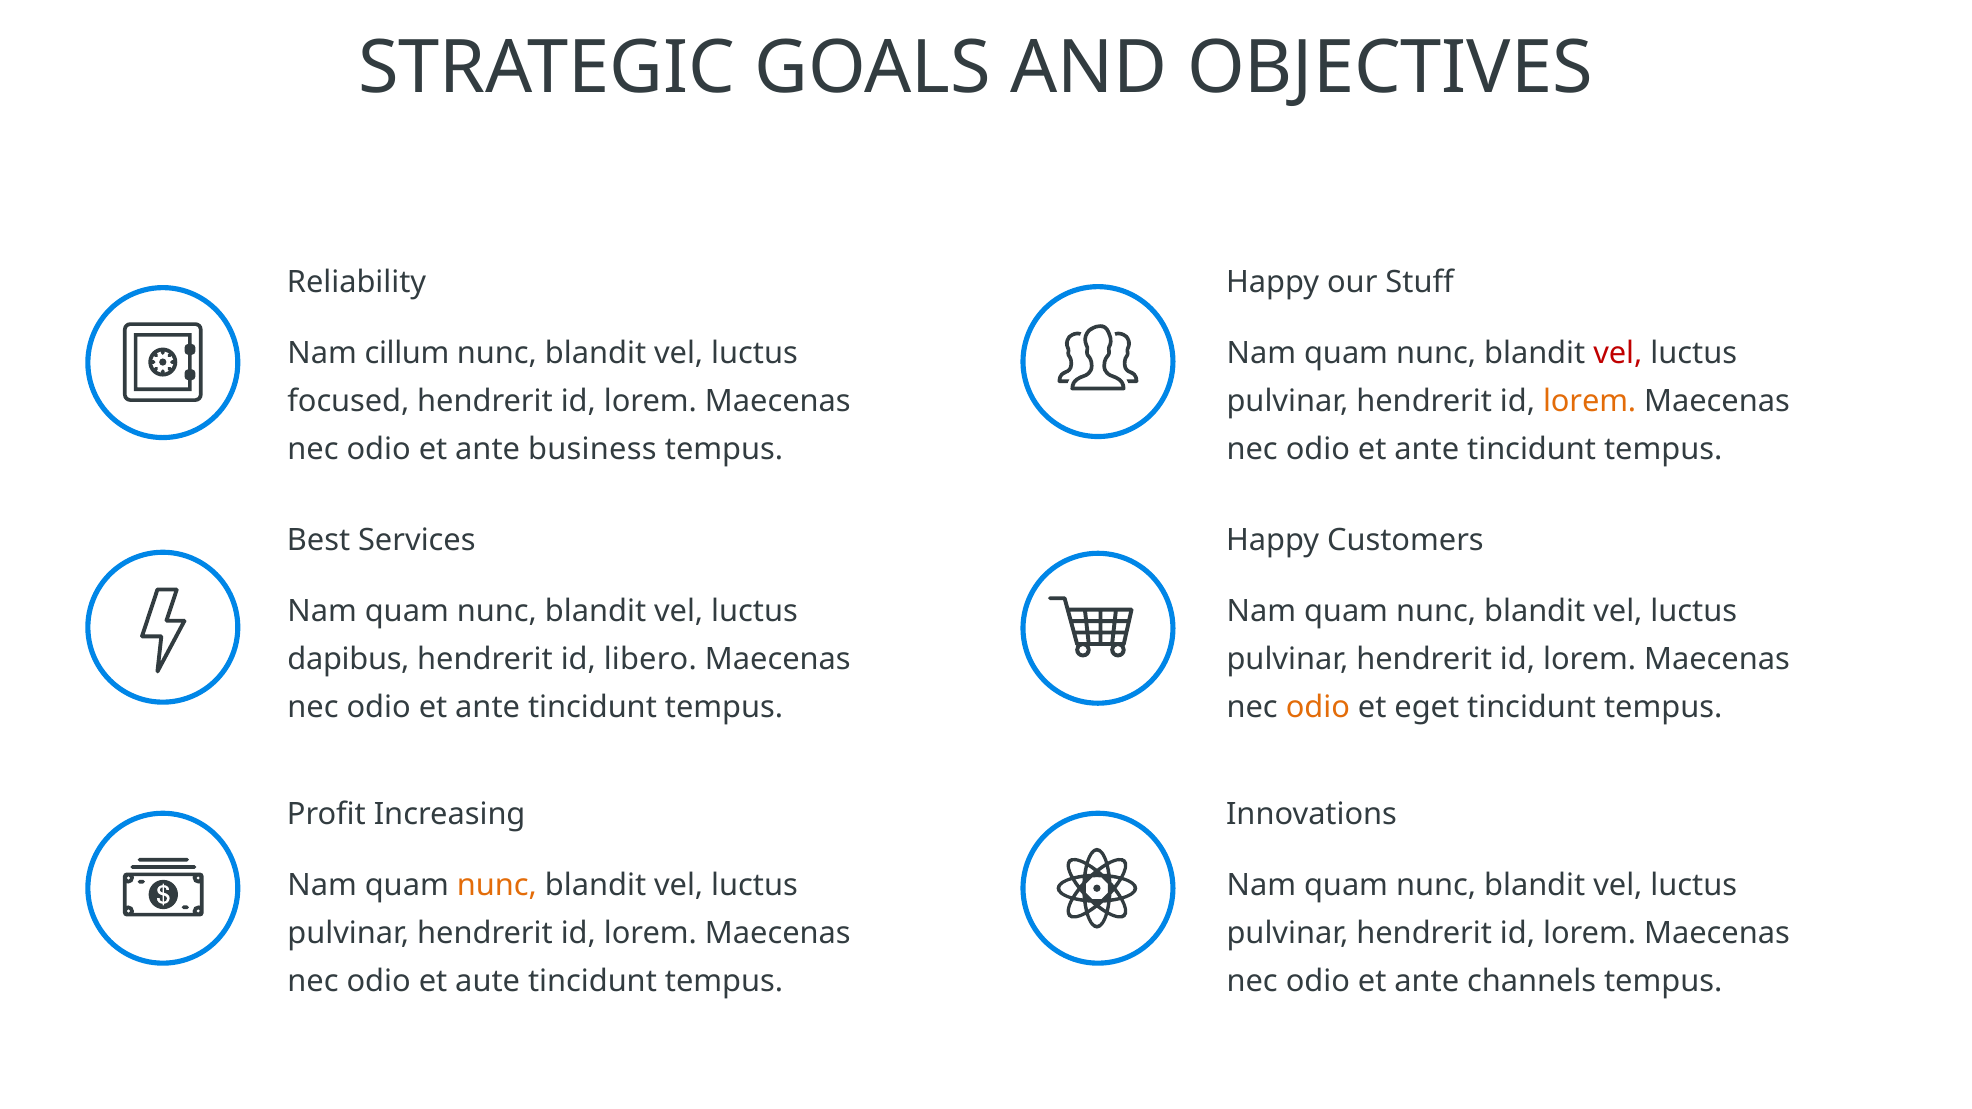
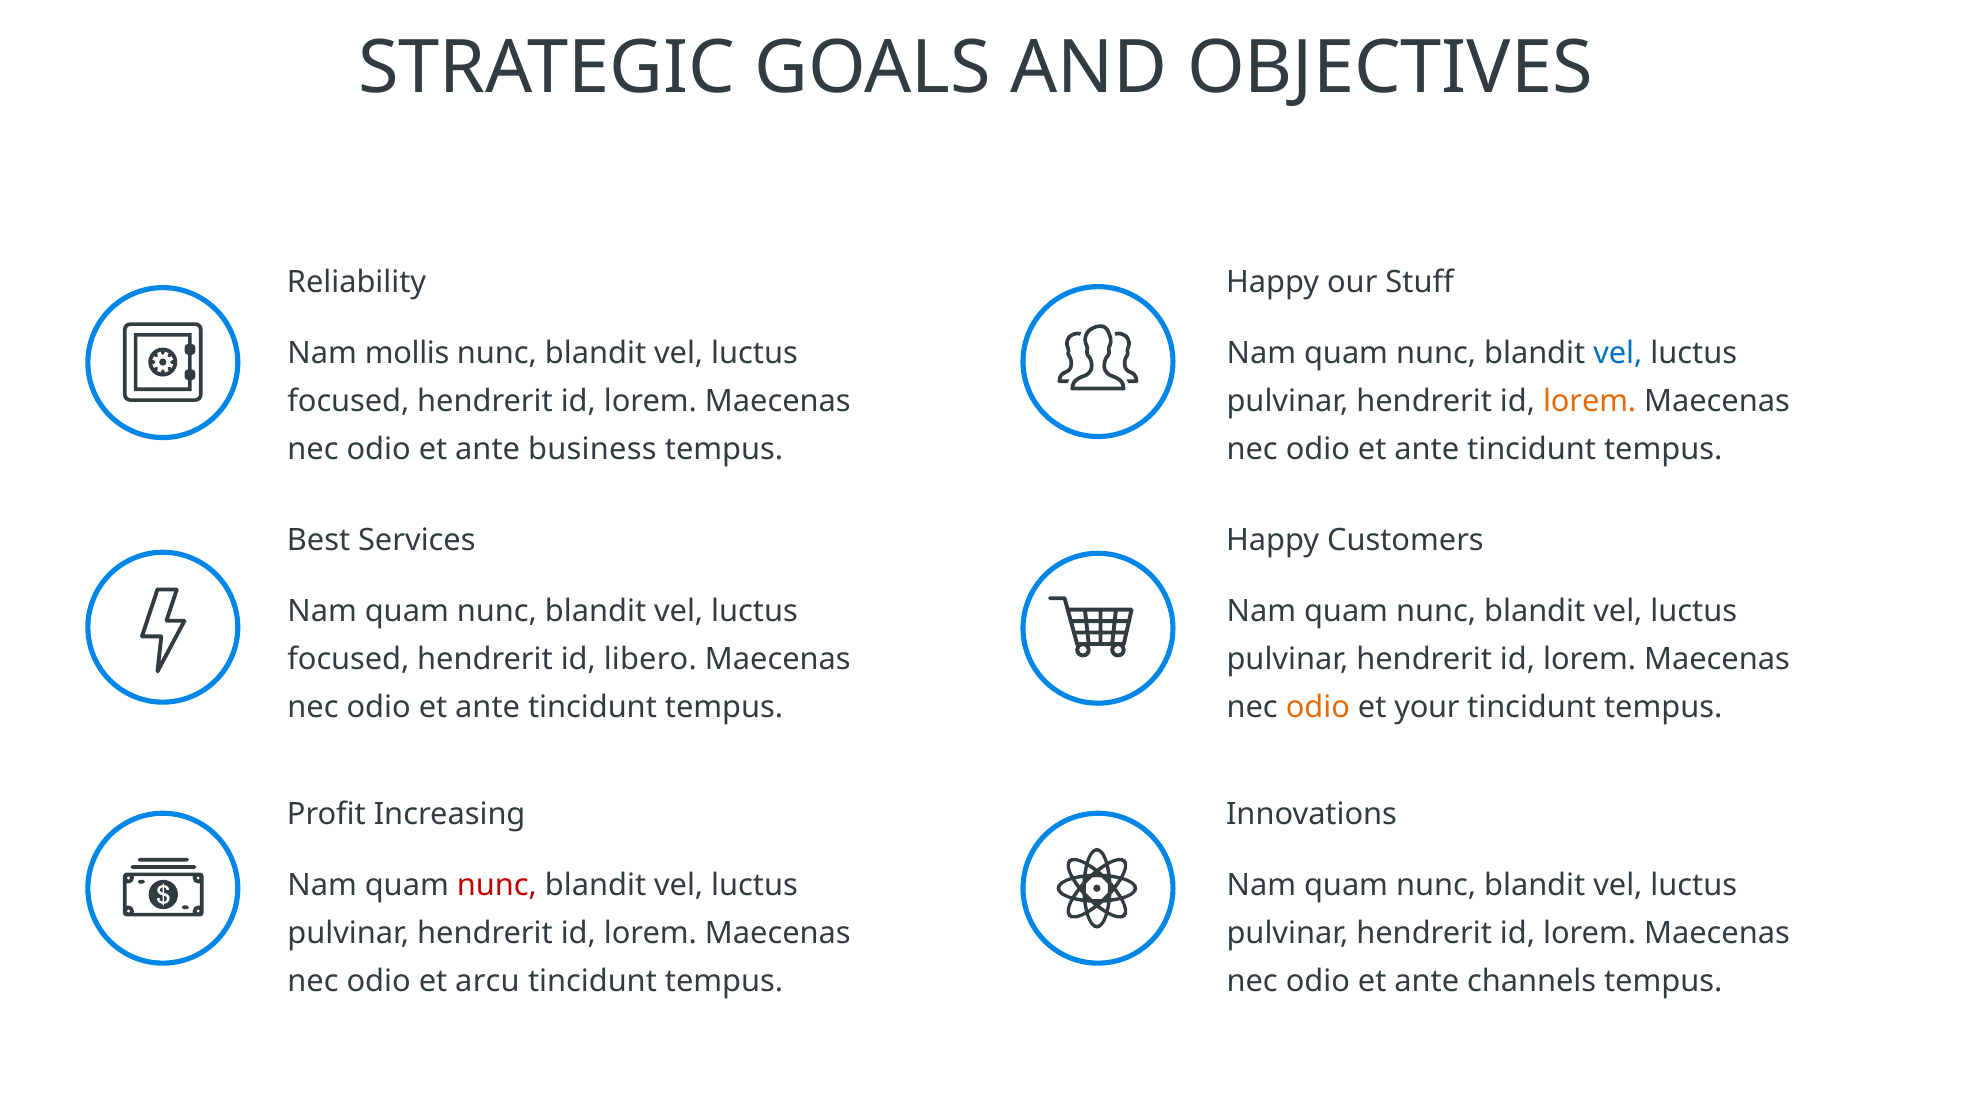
cillum: cillum -> mollis
vel at (1618, 354) colour: red -> blue
dapibus at (348, 660): dapibus -> focused
eget: eget -> your
nunc at (497, 886) colour: orange -> red
aute: aute -> arcu
